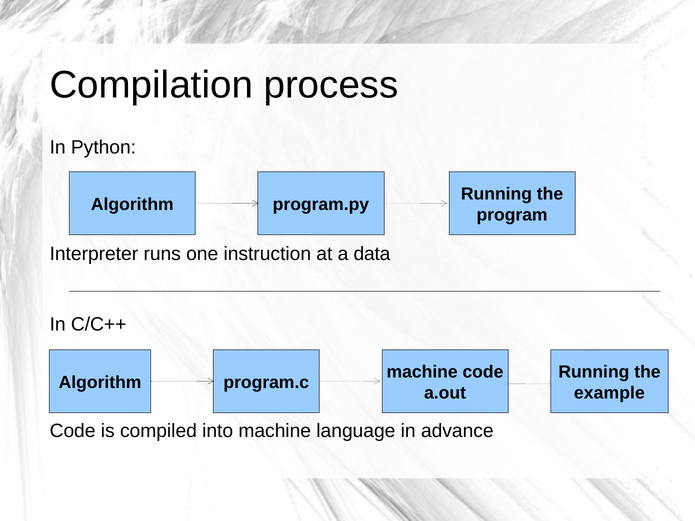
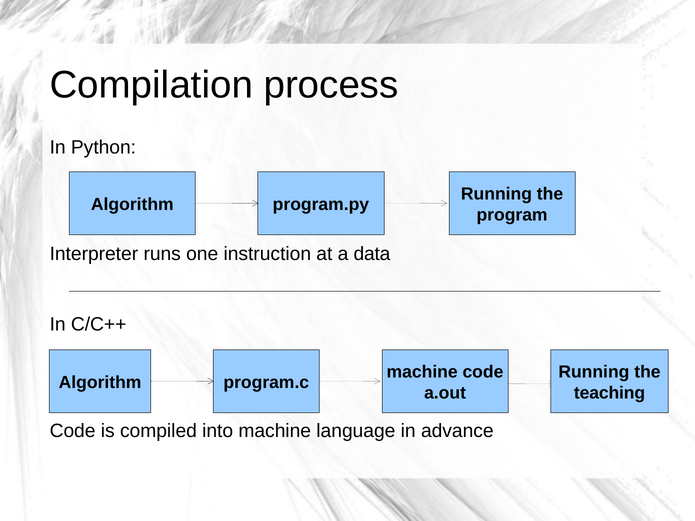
example: example -> teaching
